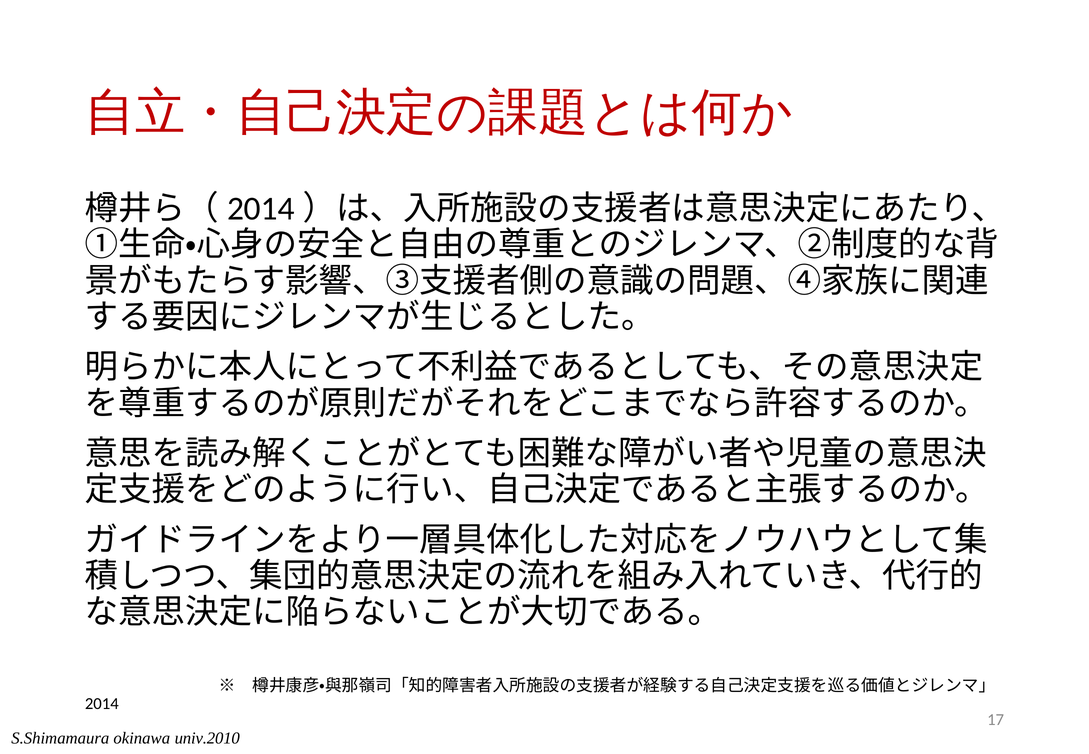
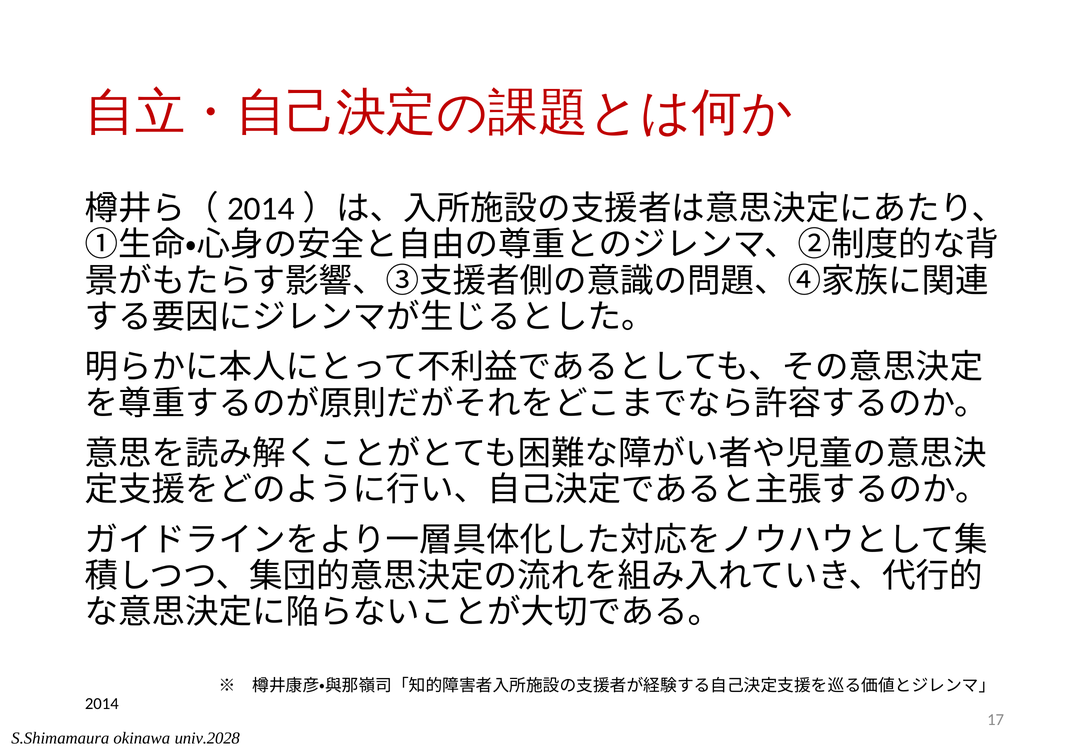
univ.2010: univ.2010 -> univ.2028
